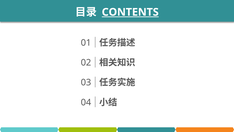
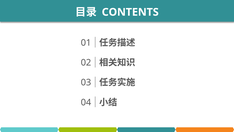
CONTENTS underline: present -> none
